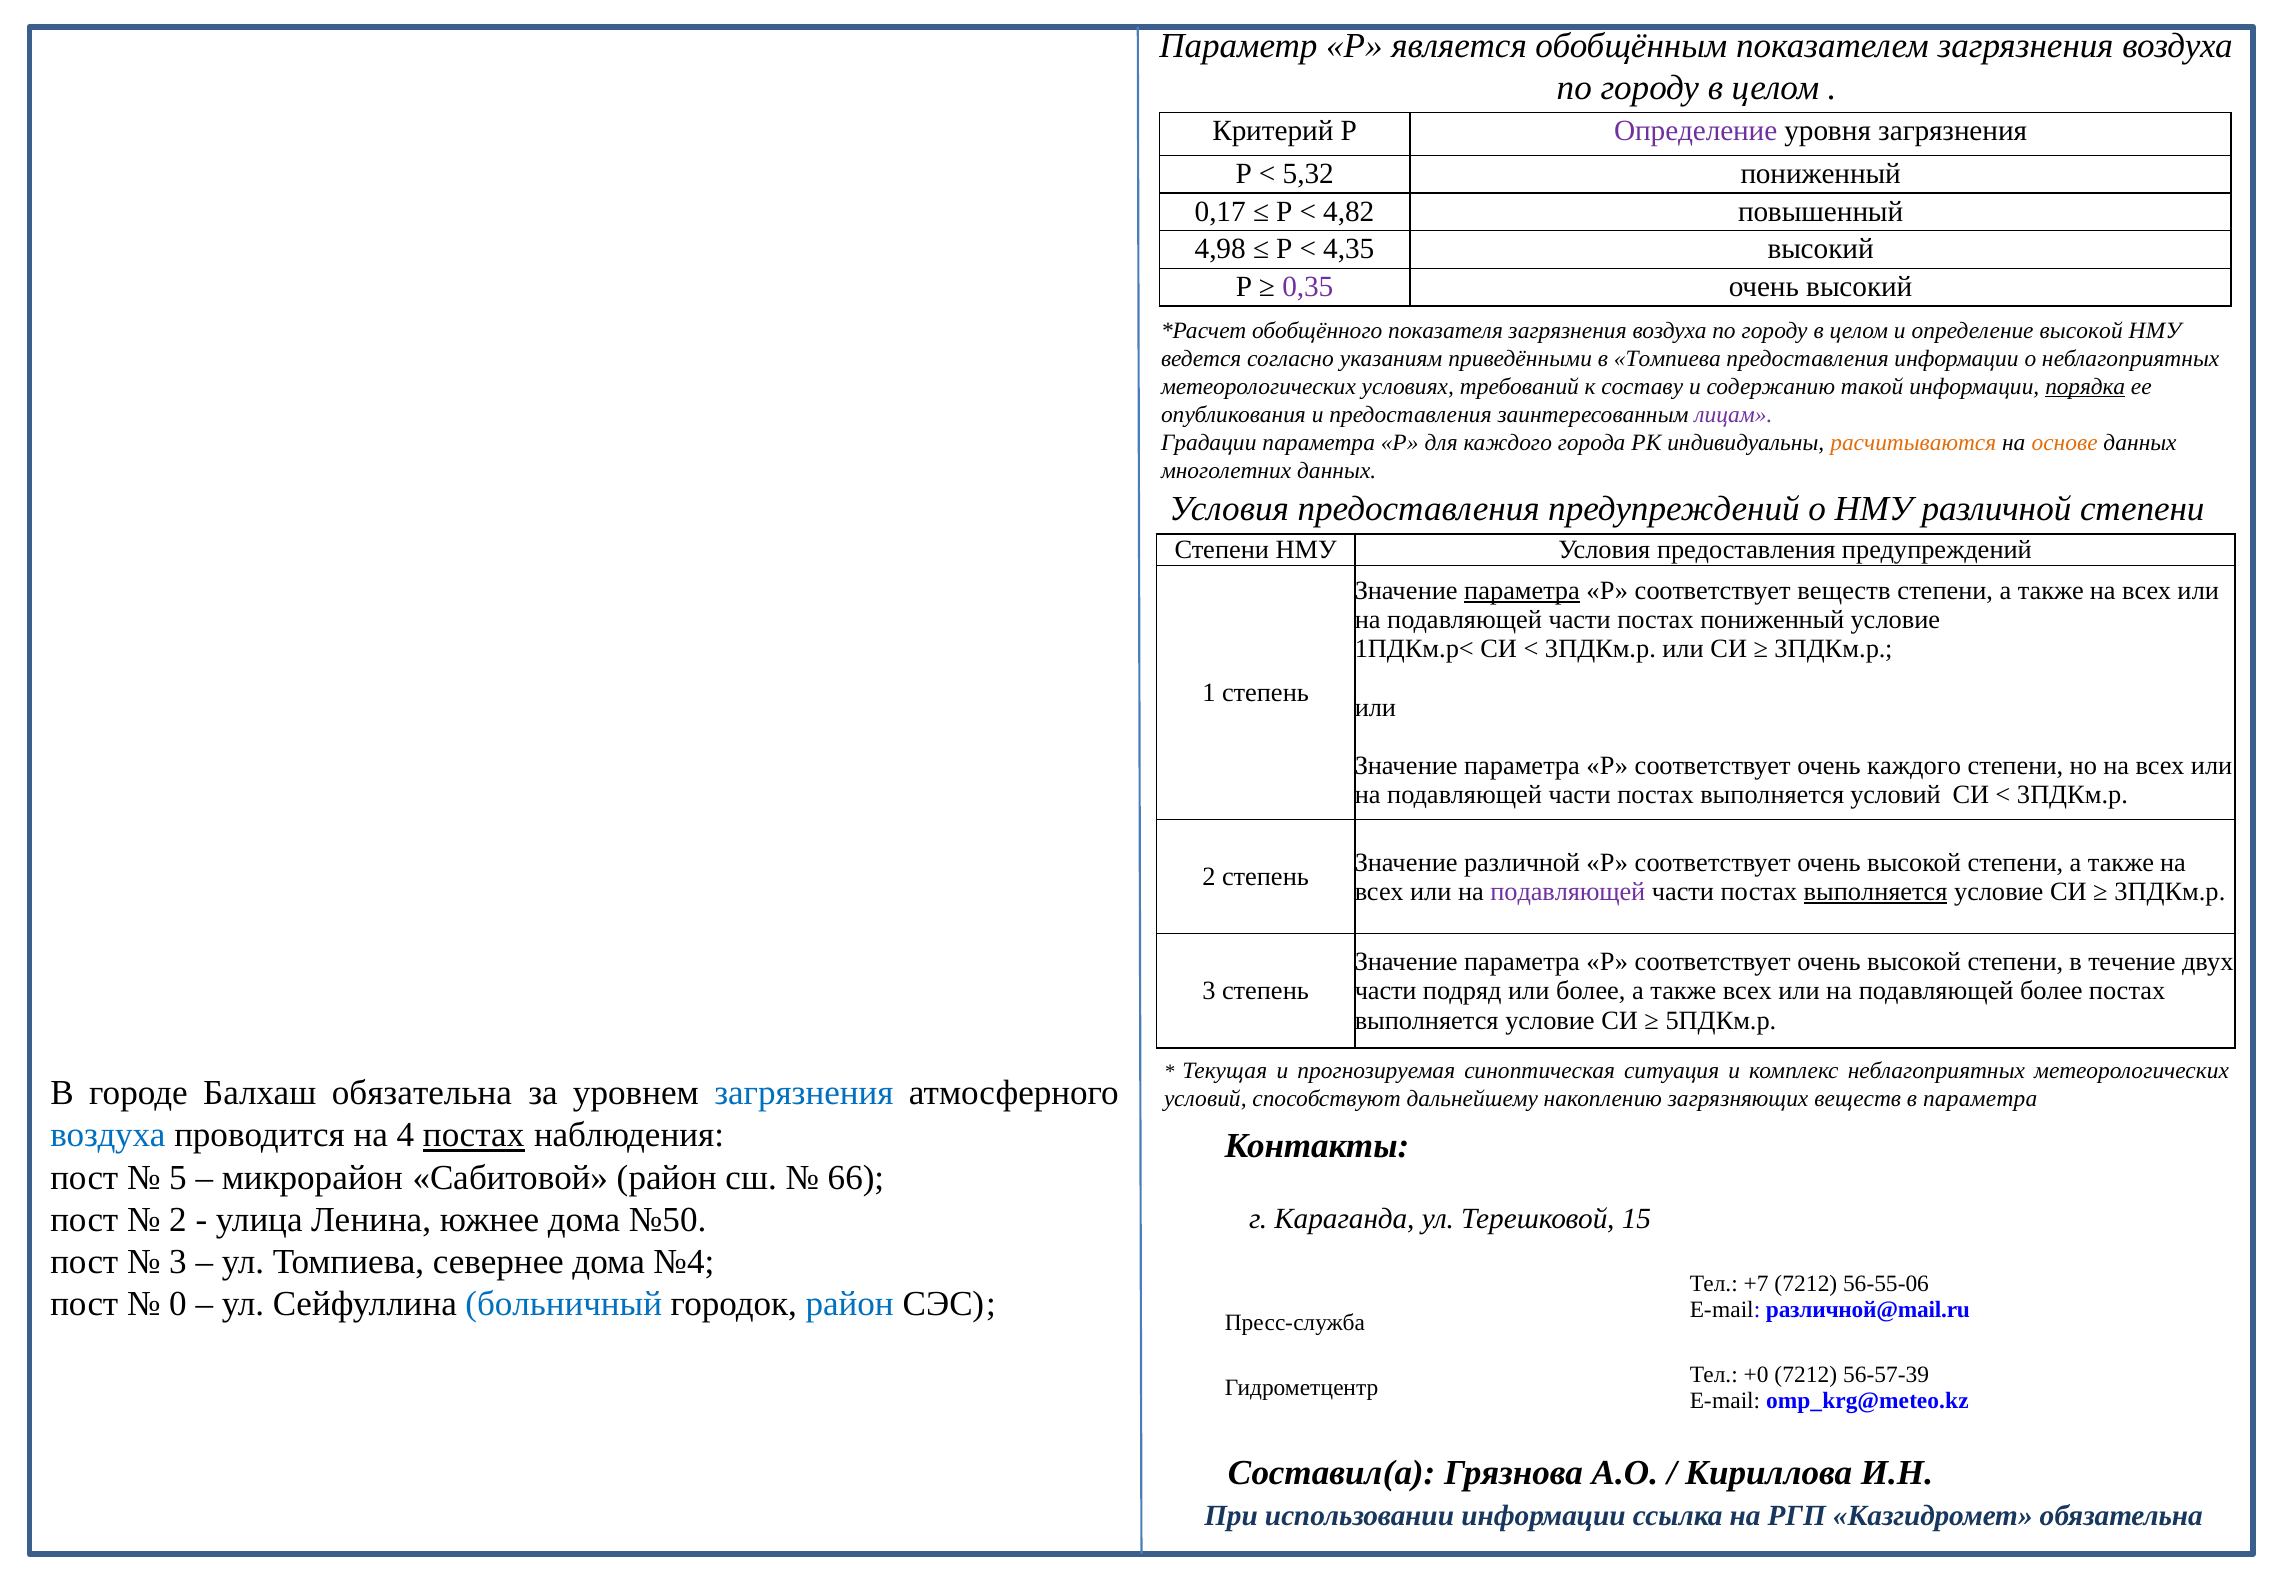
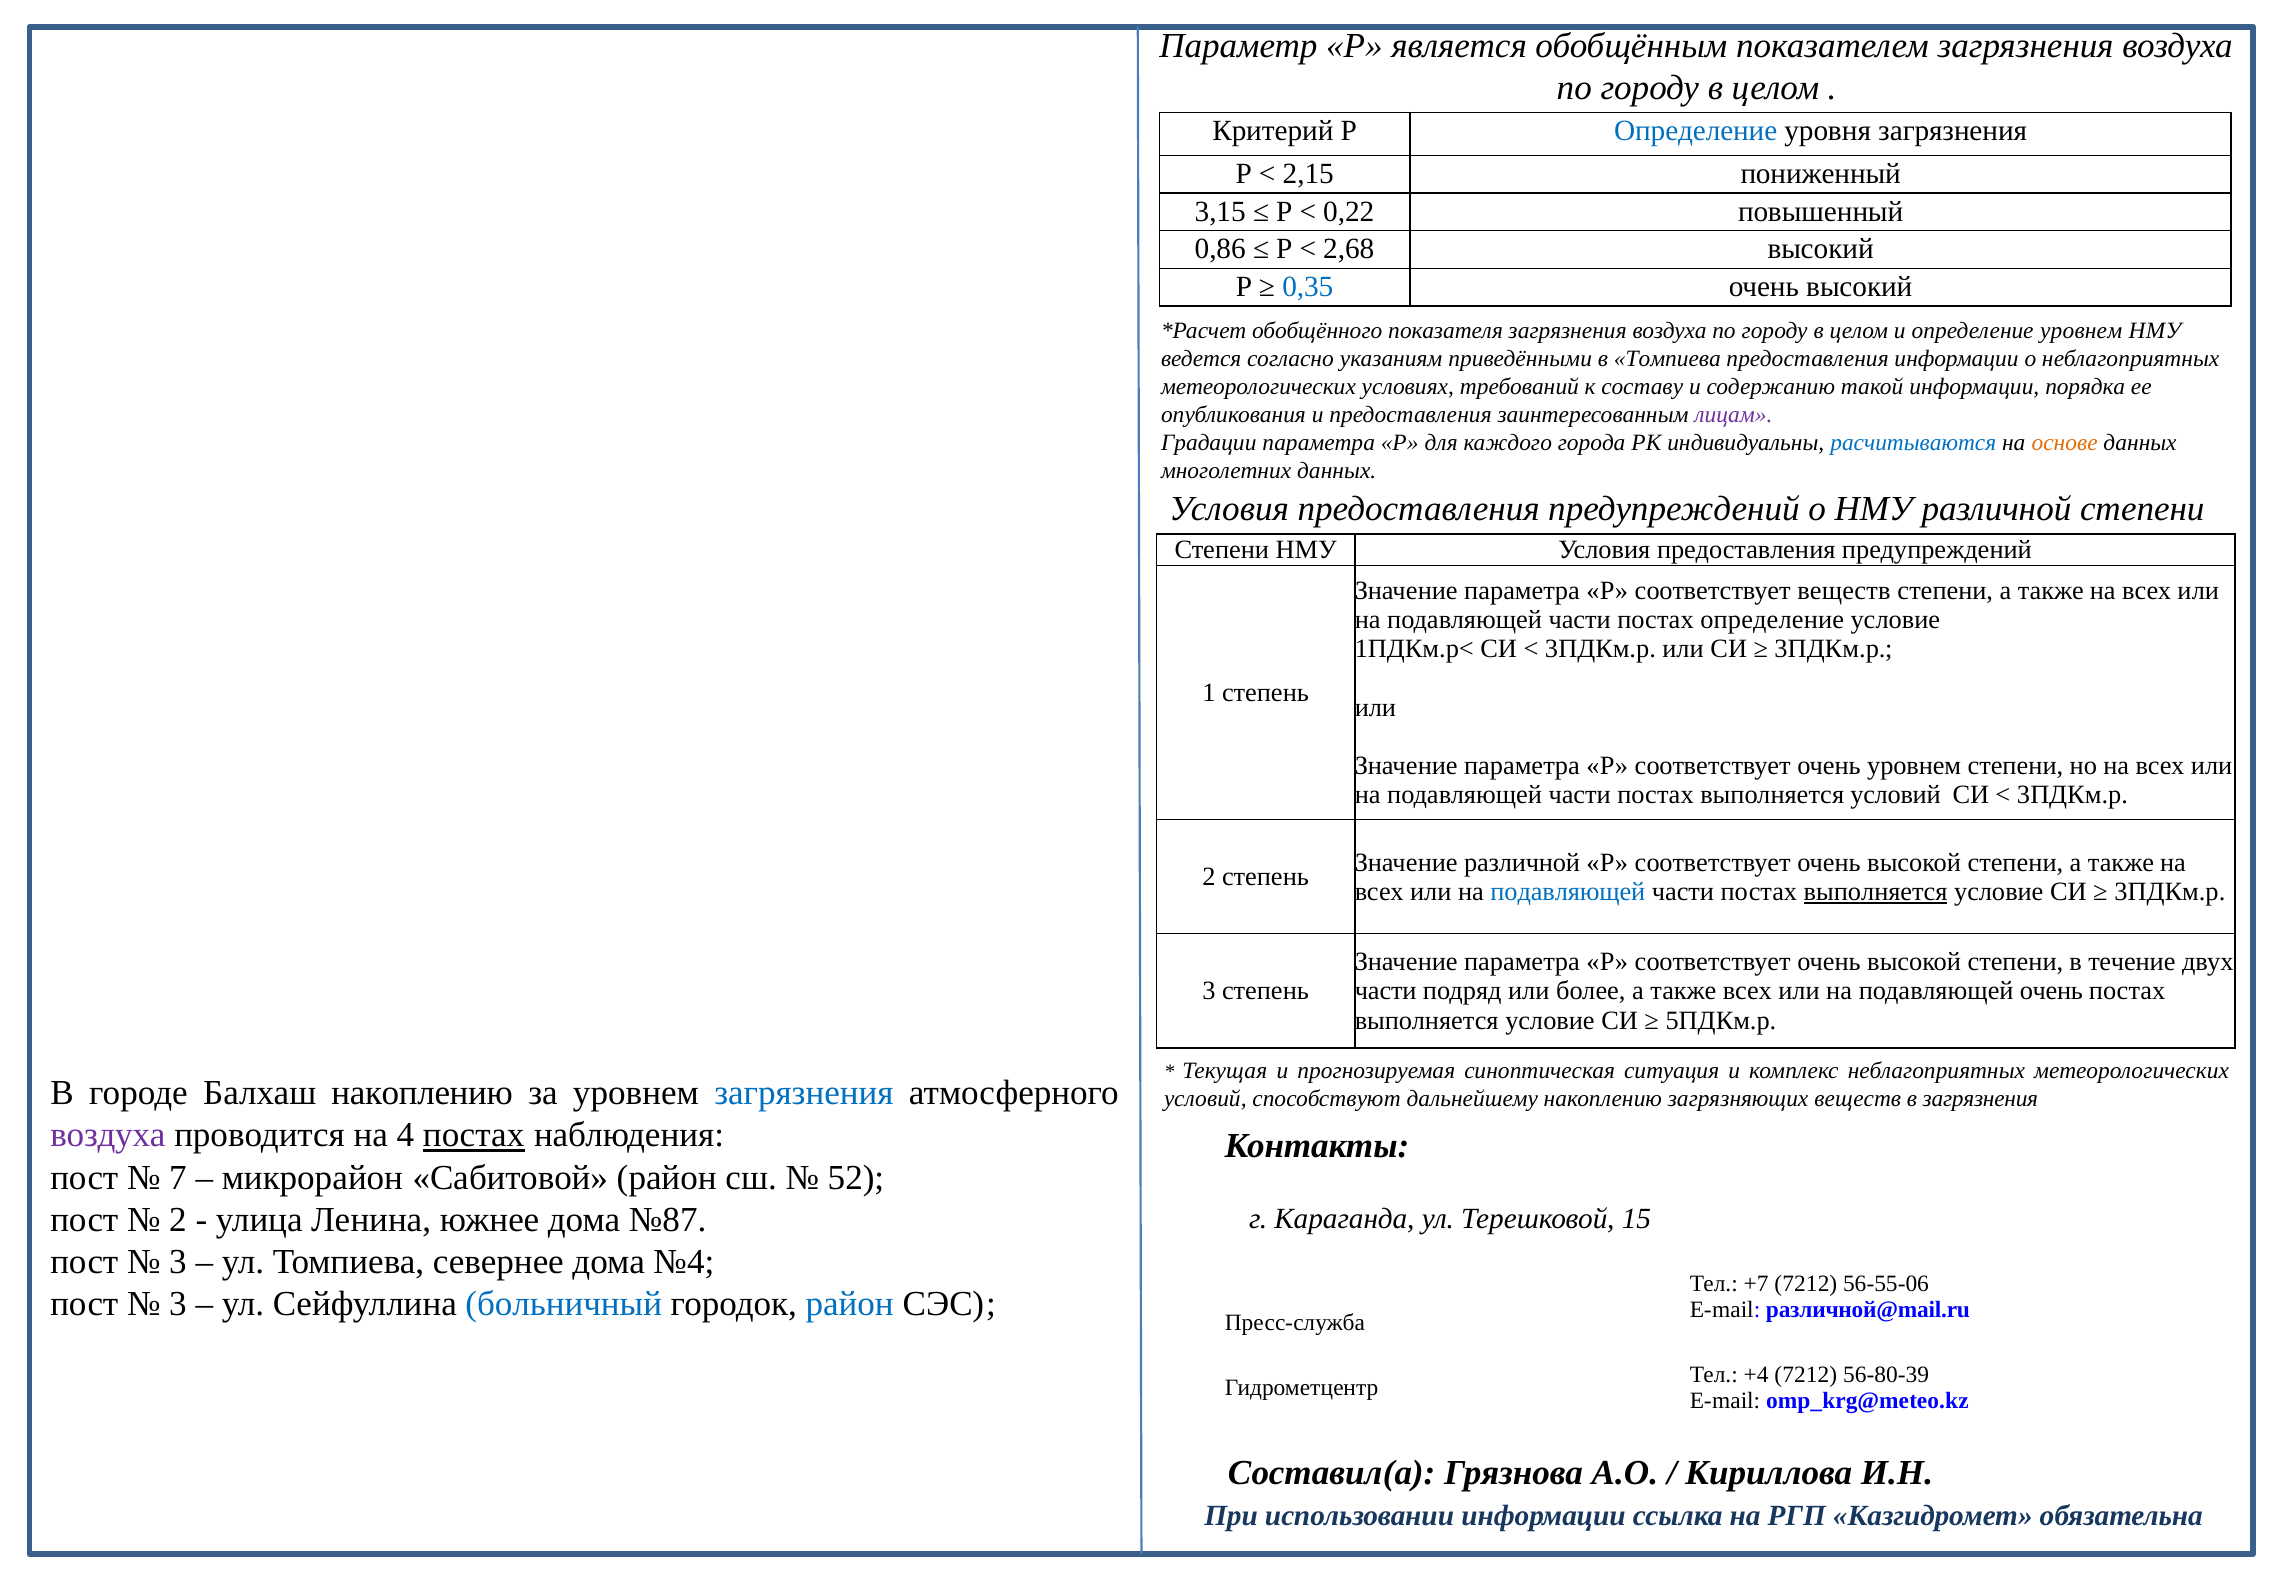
Определение at (1696, 131) colour: purple -> blue
5,32: 5,32 -> 2,15
0,17: 0,17 -> 3,15
4,82: 4,82 -> 0,22
4,98: 4,98 -> 0,86
4,35: 4,35 -> 2,68
0,35 colour: purple -> blue
определение высокой: высокой -> уровнем
порядка underline: present -> none
расчитываются colour: orange -> blue
параметра at (1522, 590) underline: present -> none
постах пониженный: пониженный -> определение
очень каждого: каждого -> уровнем
подавляющей at (1568, 891) colour: purple -> blue
подавляющей более: более -> очень
Балхаш обязательна: обязательна -> накоплению
в параметра: параметра -> загрязнения
воздуха at (108, 1135) colour: blue -> purple
5: 5 -> 7
66: 66 -> 52
№50: №50 -> №87
0 at (178, 1304): 0 -> 3
+0: +0 -> +4
56-57-39: 56-57-39 -> 56-80-39
